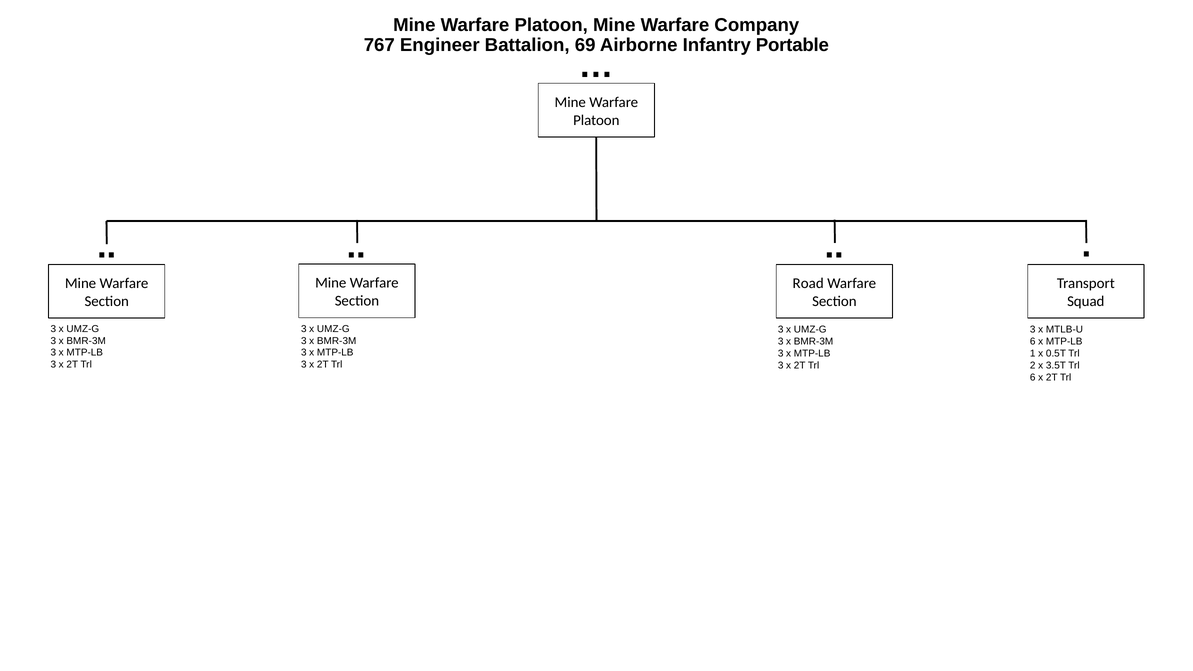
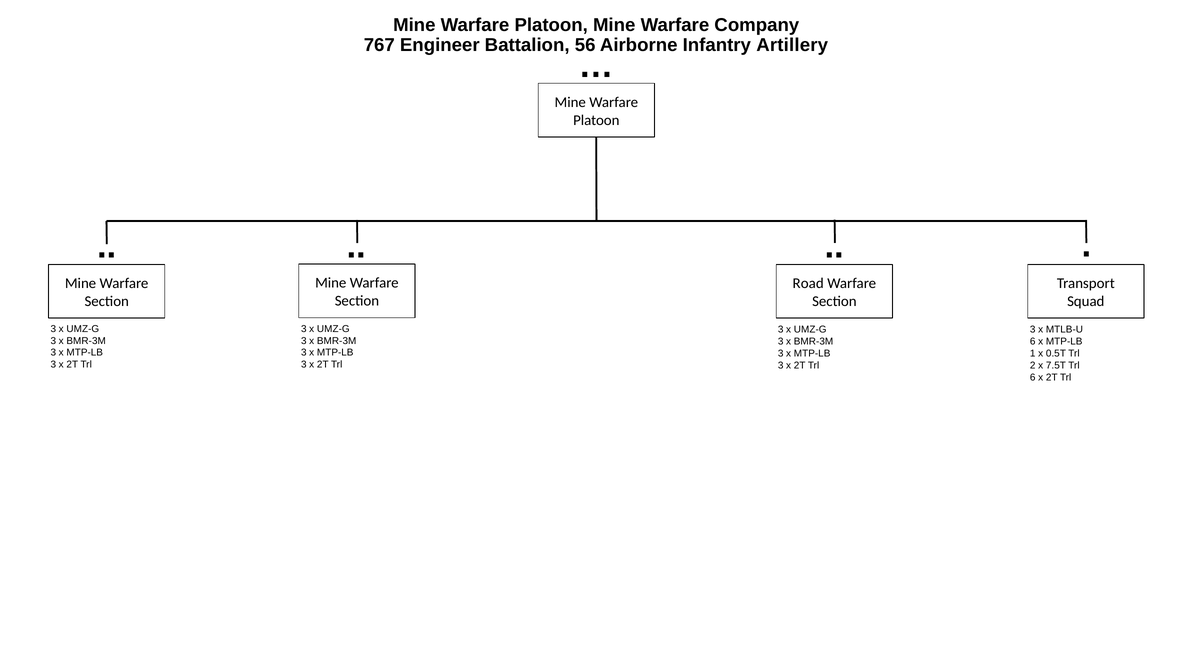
69: 69 -> 56
Portable: Portable -> Artillery
3.5T: 3.5T -> 7.5T
